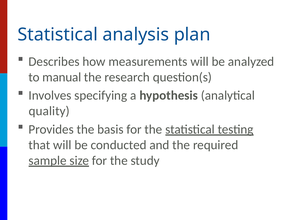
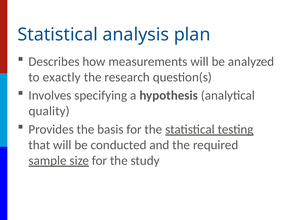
manual: manual -> exactly
